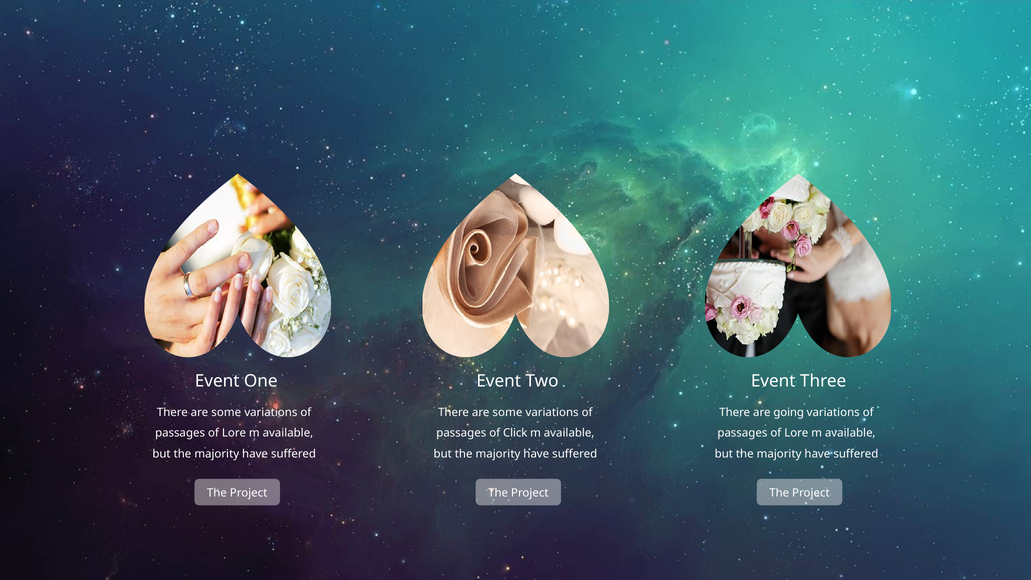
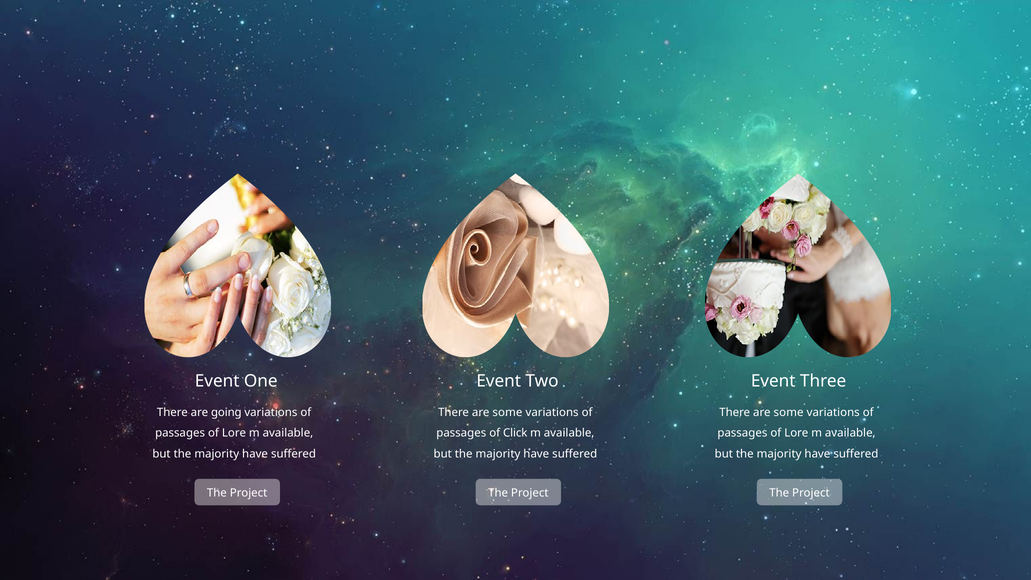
some at (226, 413): some -> going
going at (789, 413): going -> some
